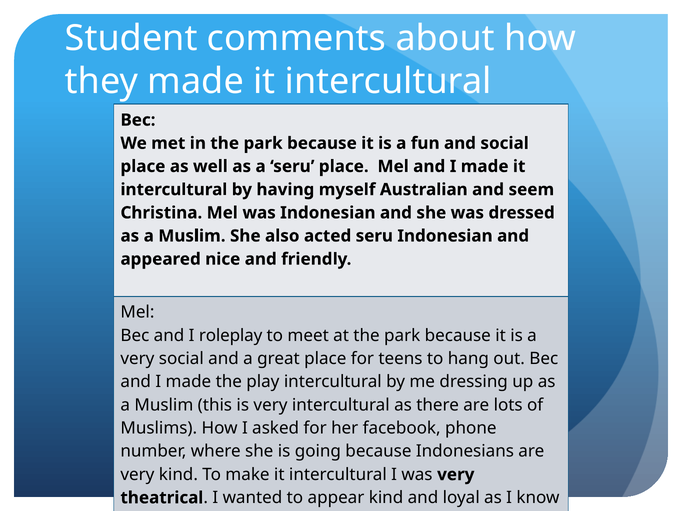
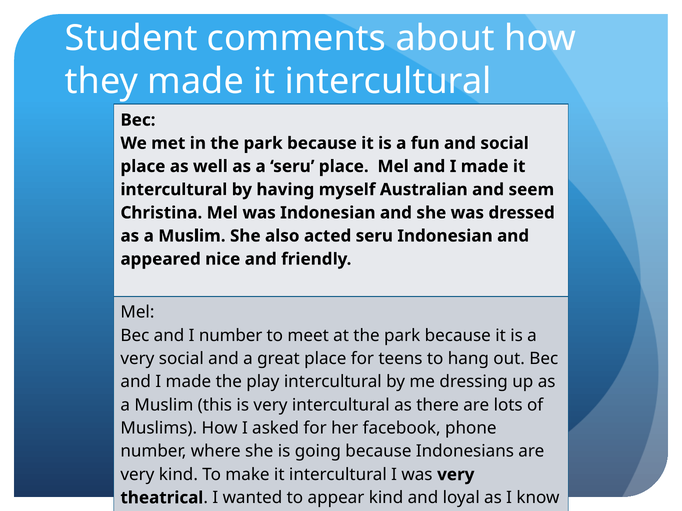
I roleplay: roleplay -> number
